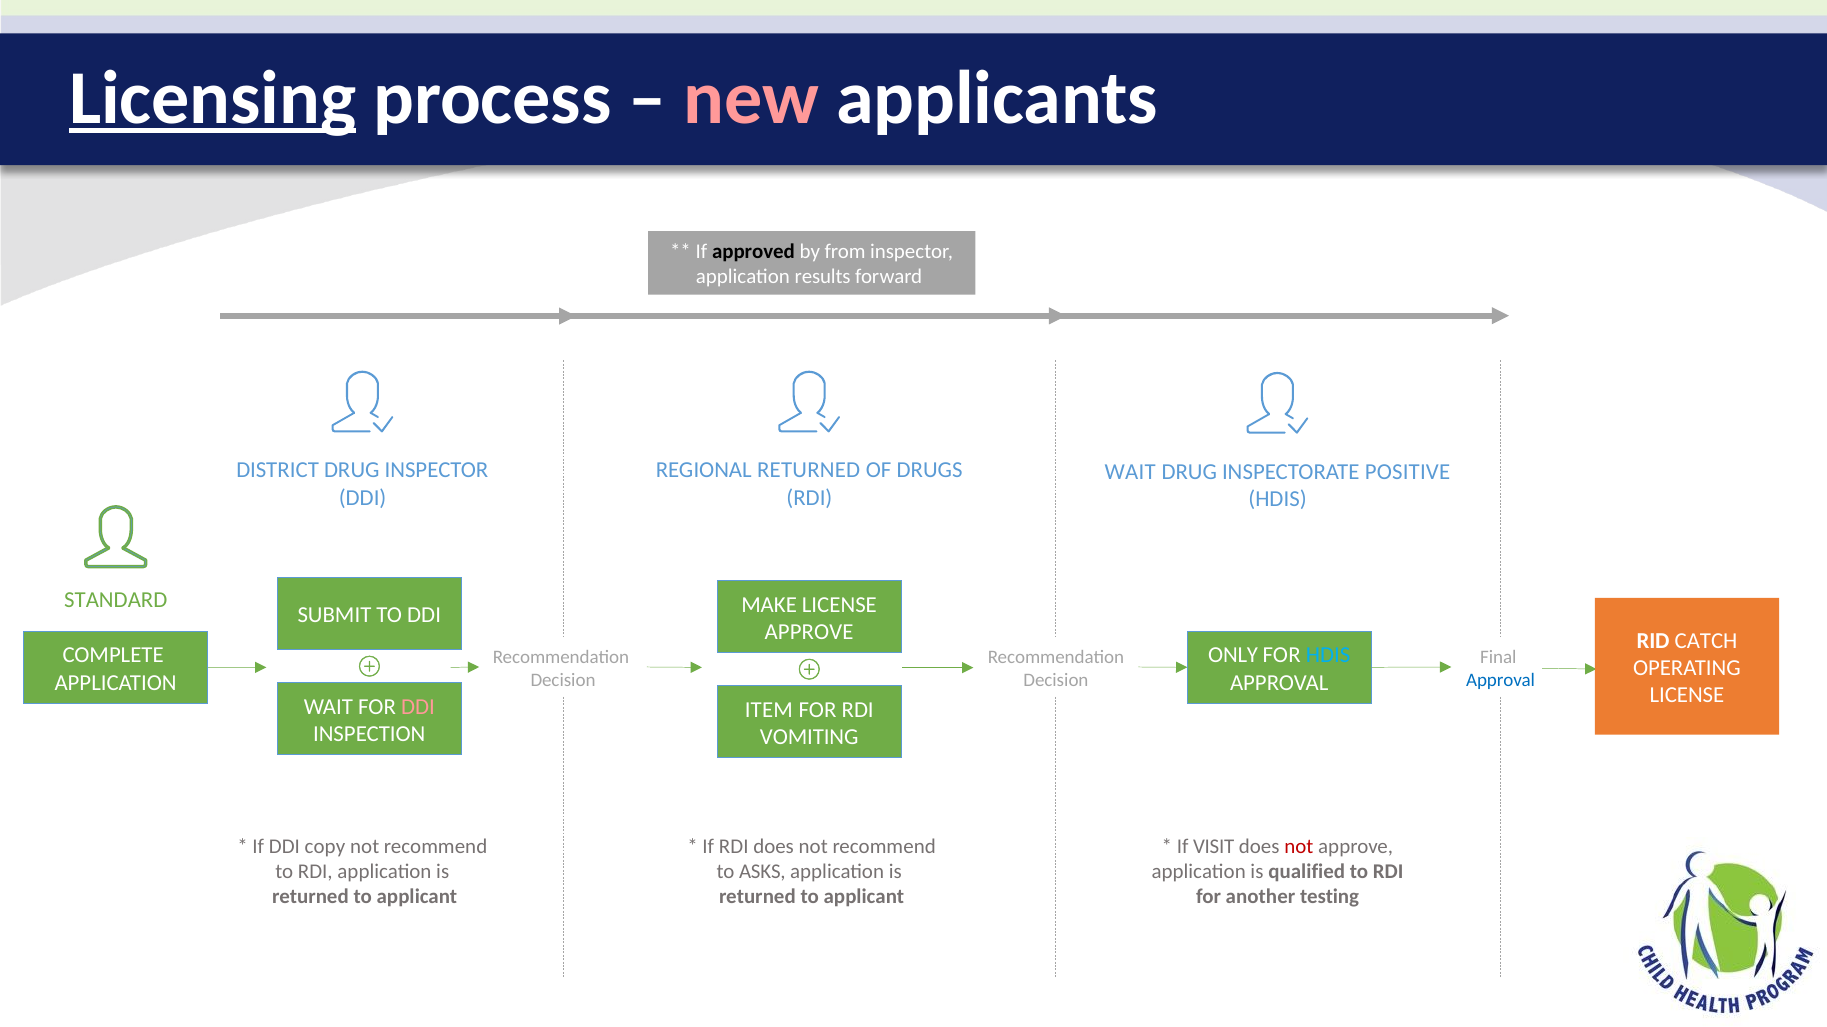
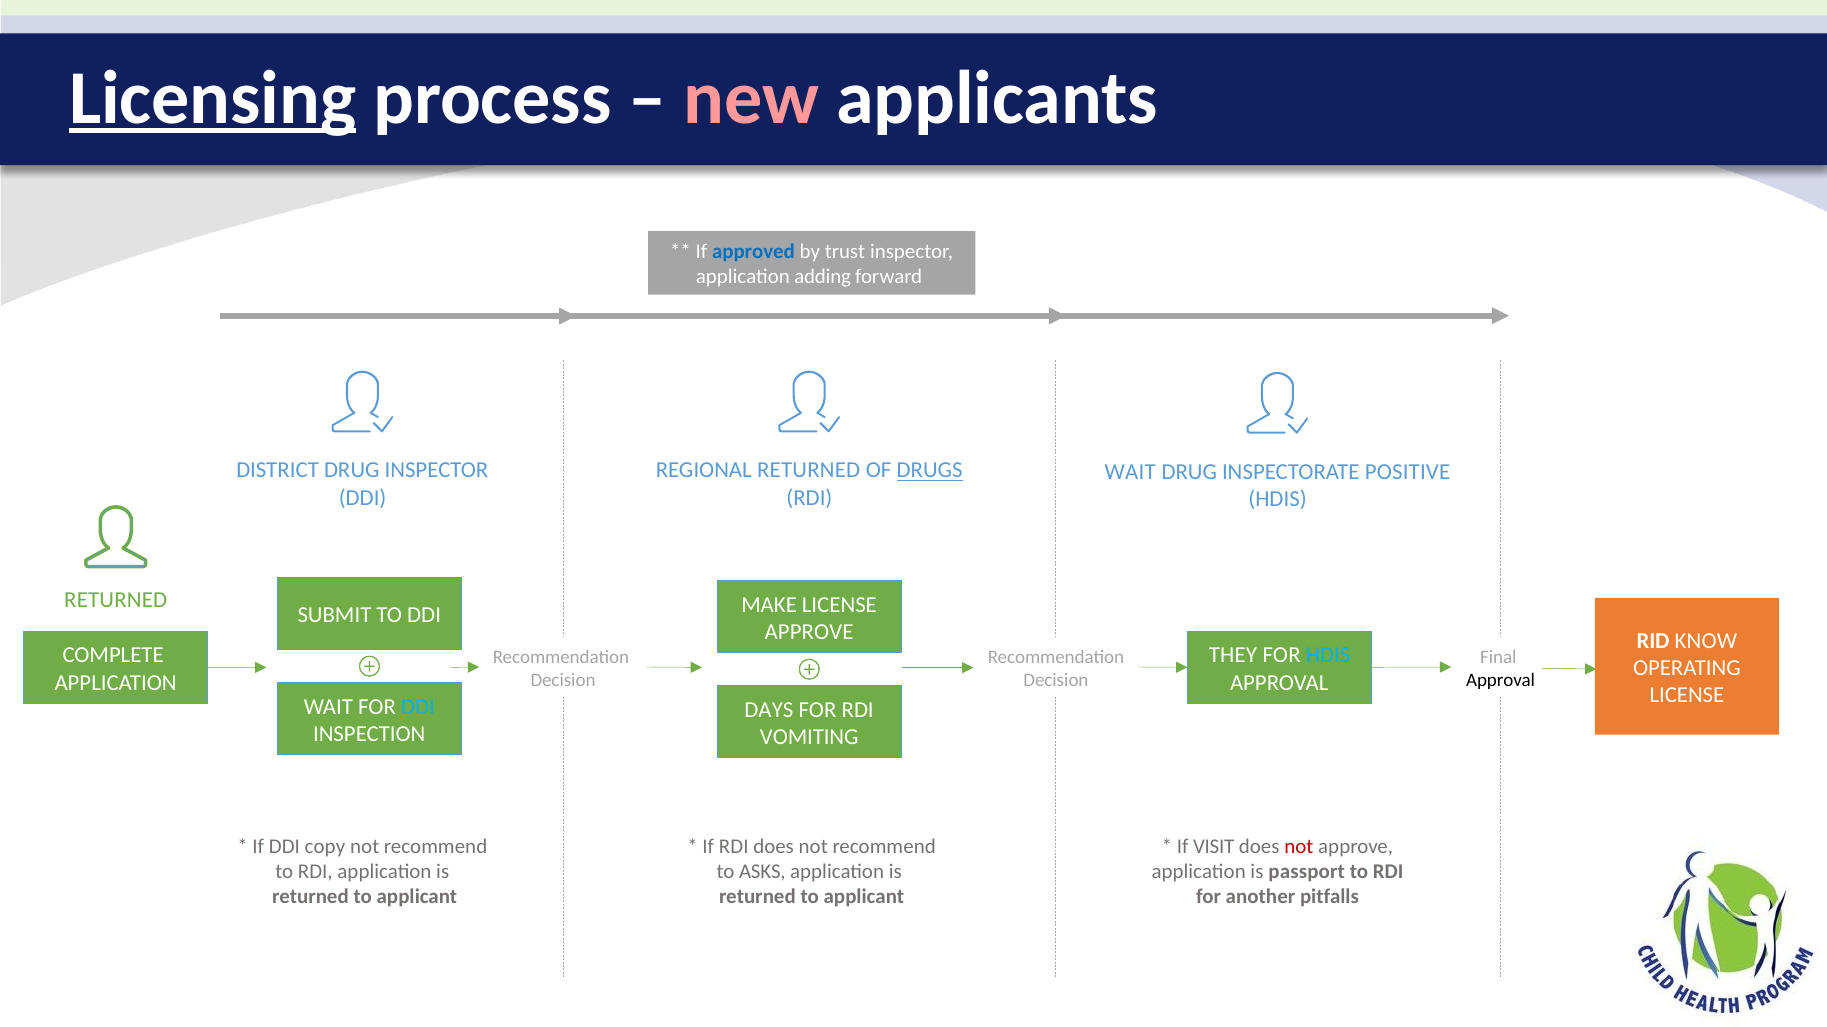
approved colour: black -> blue
from: from -> trust
results: results -> adding
DRUGS underline: none -> present
STANDARD at (116, 600): STANDARD -> RETURNED
CATCH: CATCH -> KNOW
ONLY: ONLY -> THEY
Approval at (1501, 680) colour: blue -> black
DDI at (418, 707) colour: pink -> light blue
ITEM: ITEM -> DAYS
qualified: qualified -> passport
testing: testing -> pitfalls
